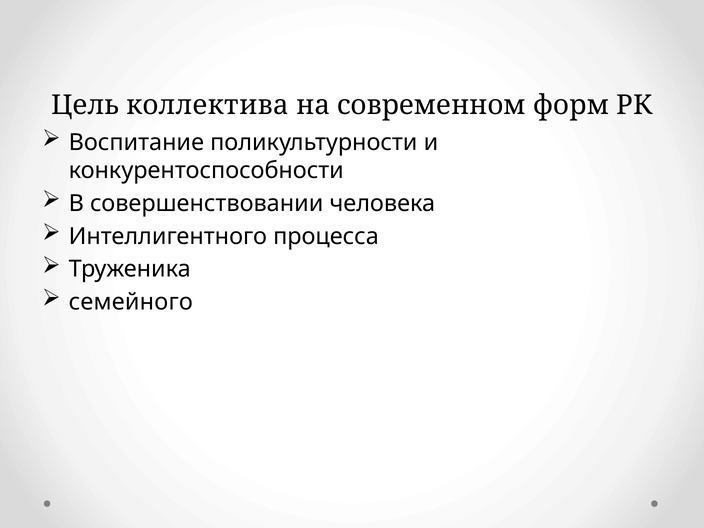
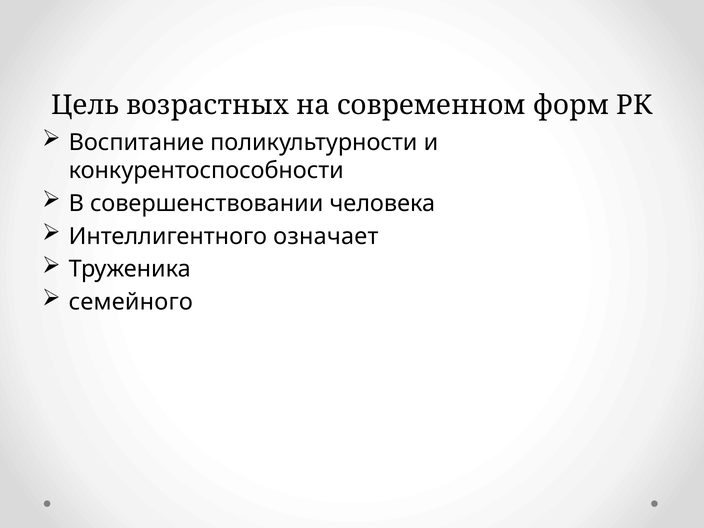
коллектива: коллектива -> возрастных
процесса: процесса -> означает
